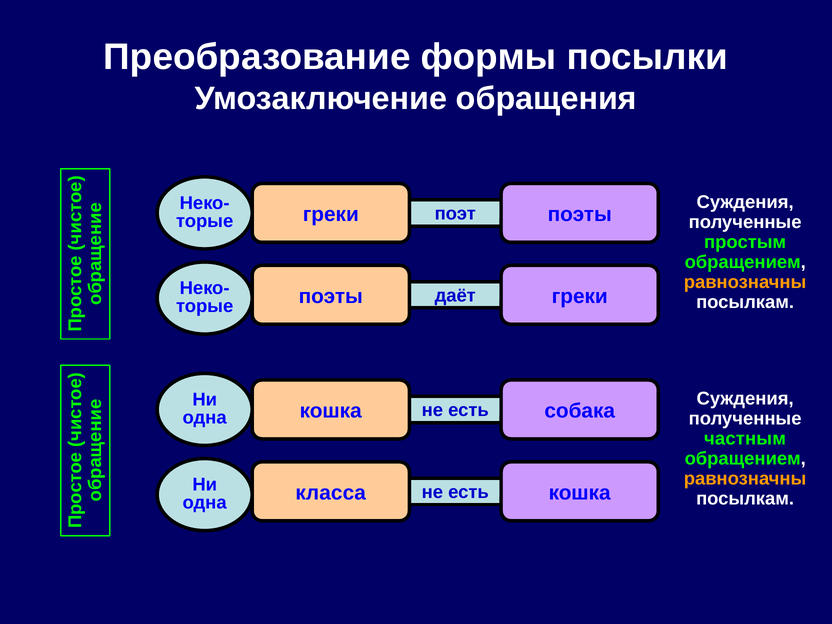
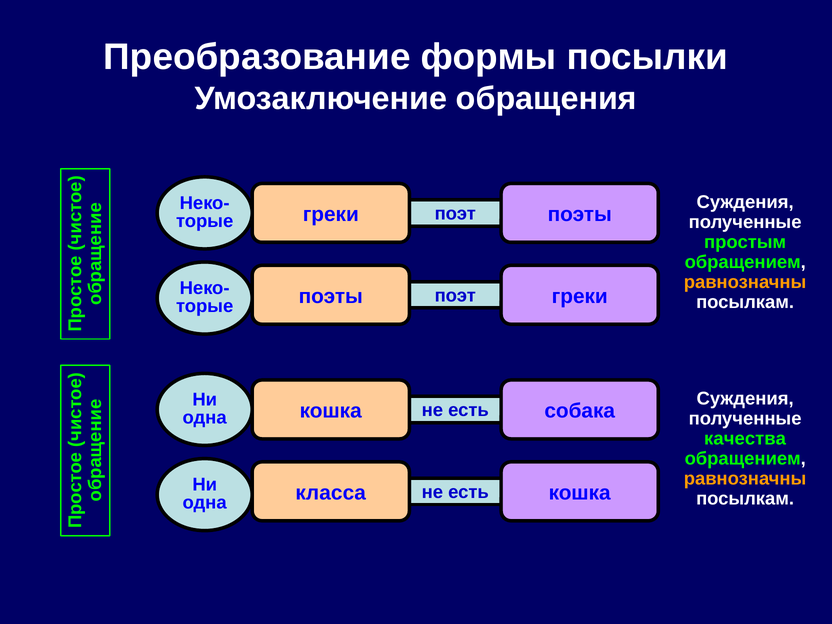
даёт at (455, 296): даёт -> поэт
частным: частным -> качества
